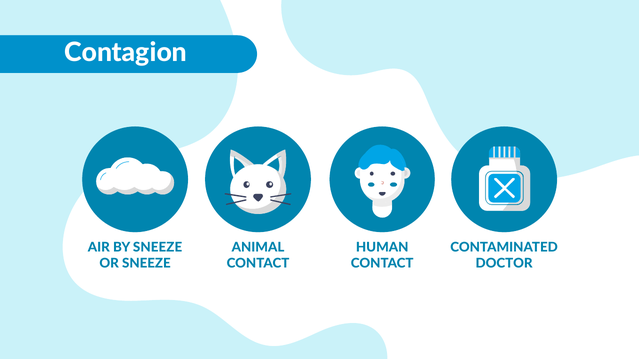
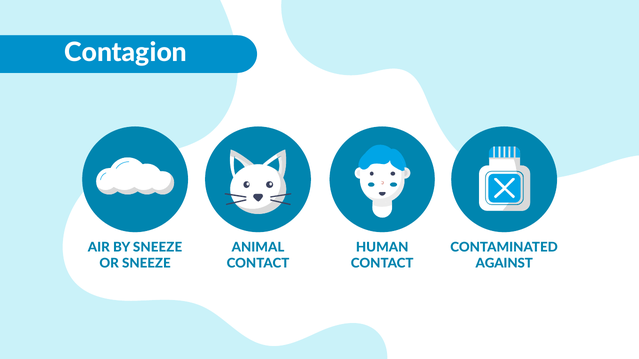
DOCTOR: DOCTOR -> AGAINST
